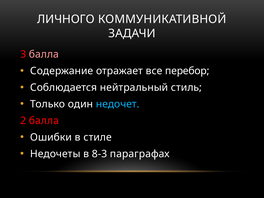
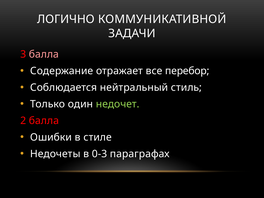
ЛИЧНОГО: ЛИЧНОГО -> ЛОГИЧНО
недочет colour: light blue -> light green
8-3: 8-3 -> 0-3
